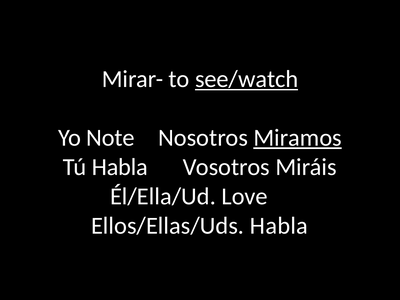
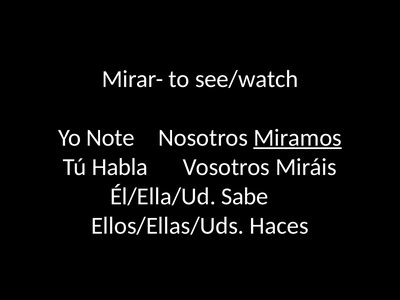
see/watch underline: present -> none
Love: Love -> Sabe
Ellos/Ellas/Uds Habla: Habla -> Haces
